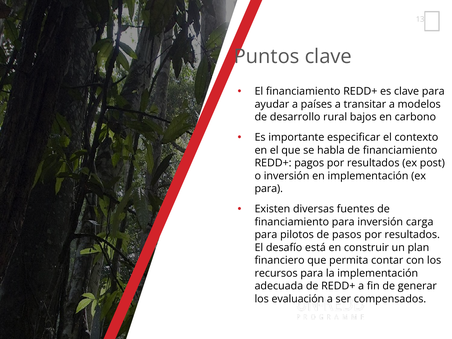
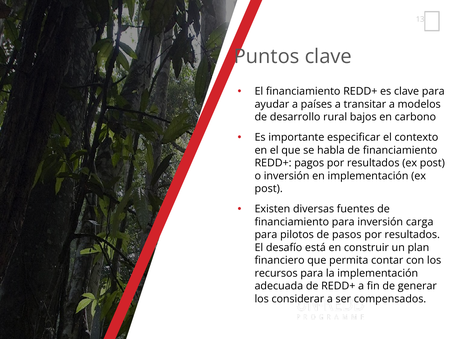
para at (269, 189): para -> post
evaluación: evaluación -> considerar
